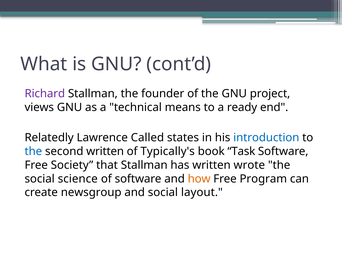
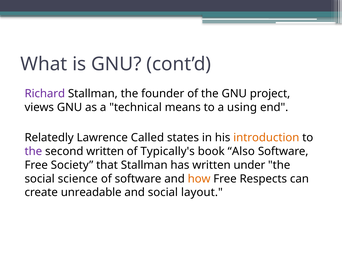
ready: ready -> using
introduction colour: blue -> orange
the at (33, 151) colour: blue -> purple
Task: Task -> Also
wrote: wrote -> under
Program: Program -> Respects
newsgroup: newsgroup -> unreadable
